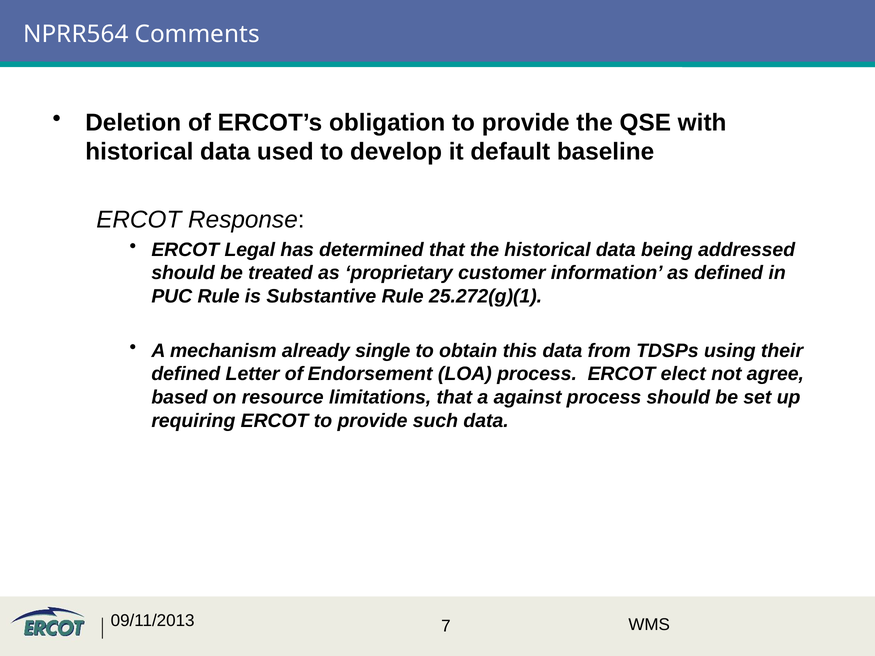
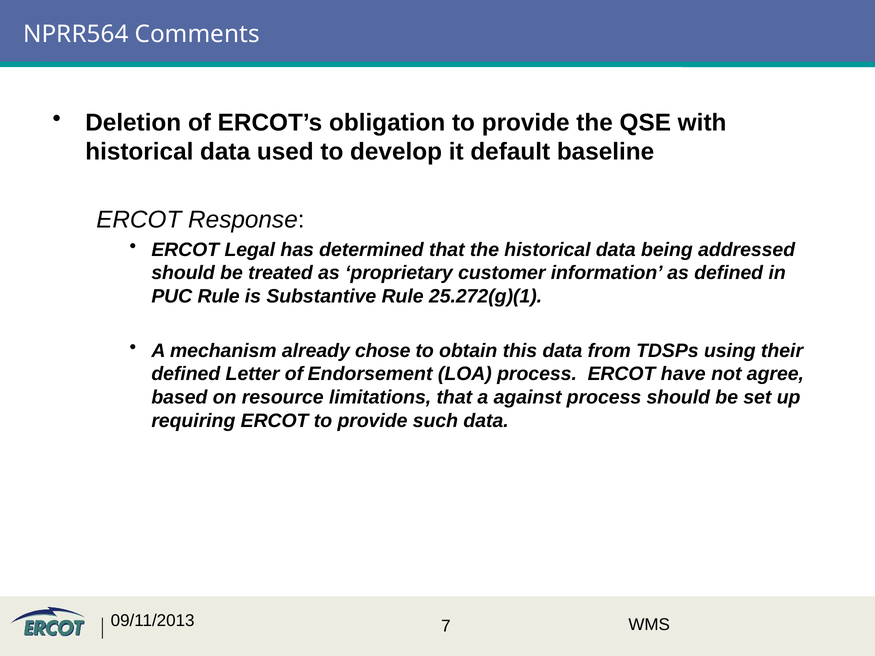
single: single -> chose
elect: elect -> have
